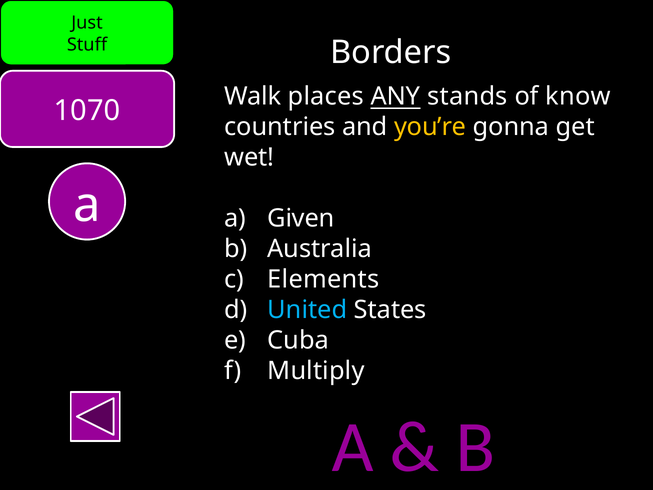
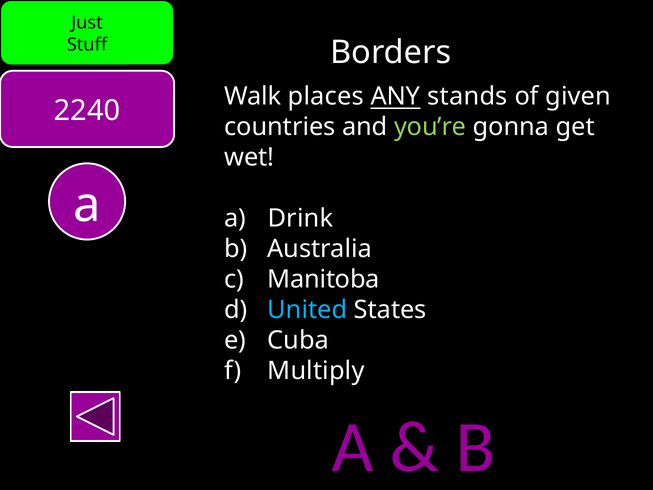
know: know -> given
1070: 1070 -> 2240
you’re colour: yellow -> light green
Given: Given -> Drink
Elements: Elements -> Manitoba
